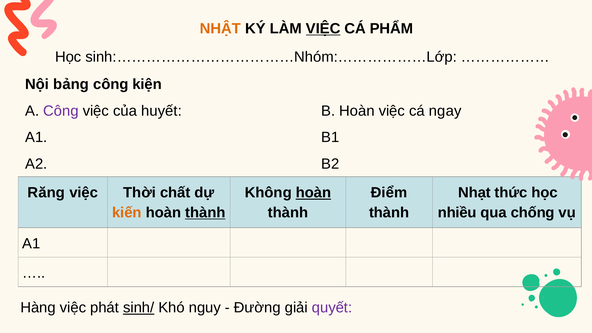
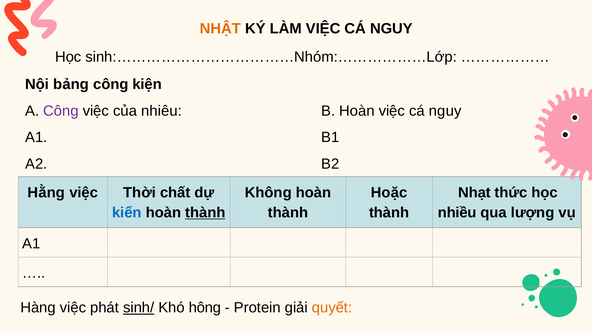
VIỆC at (323, 29) underline: present -> none
PHẨM at (391, 29): PHẨM -> NGUY
huyết: huyết -> nhiêu
ngay at (445, 111): ngay -> nguy
Răng: Răng -> Hằng
hoàn at (313, 193) underline: present -> none
Điểm: Điểm -> Hoặc
kiến colour: orange -> blue
chống: chống -> lượng
nguy: nguy -> hông
Đường: Đường -> Protein
quyết colour: purple -> orange
